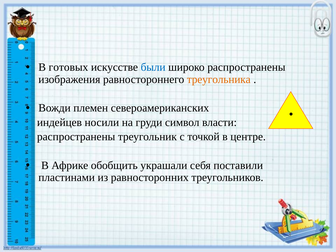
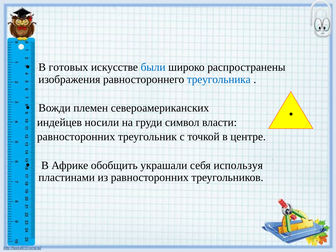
треугольника colour: orange -> blue
распространены at (76, 137): распространены -> равносторонних
поставили: поставили -> используя
